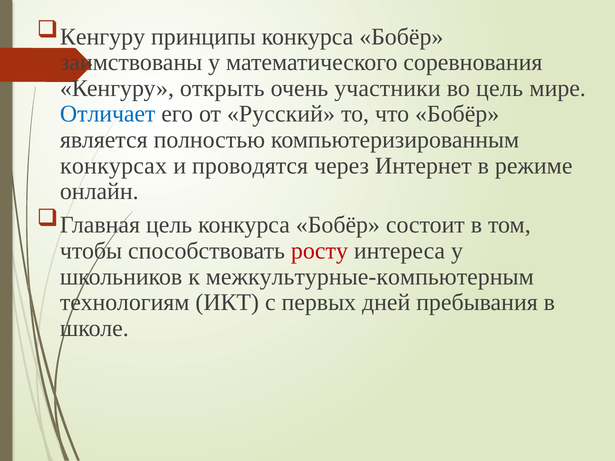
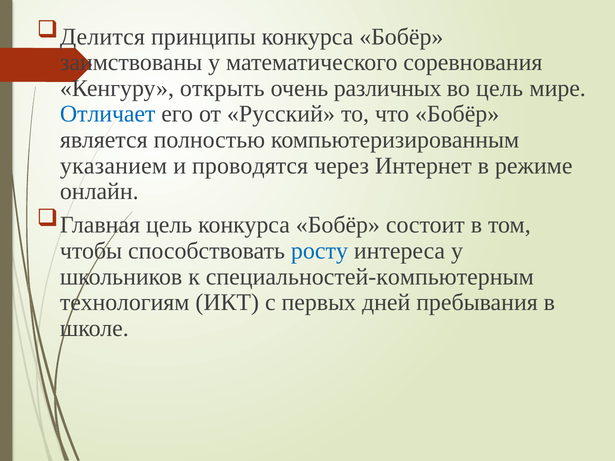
Кенгуру at (103, 37): Кенгуру -> Делится
участники: участники -> различных
конкурсах: конкурсах -> указанием
росту colour: red -> blue
межкультурные-компьютерным: межкультурные-компьютерным -> специальностей-компьютерным
